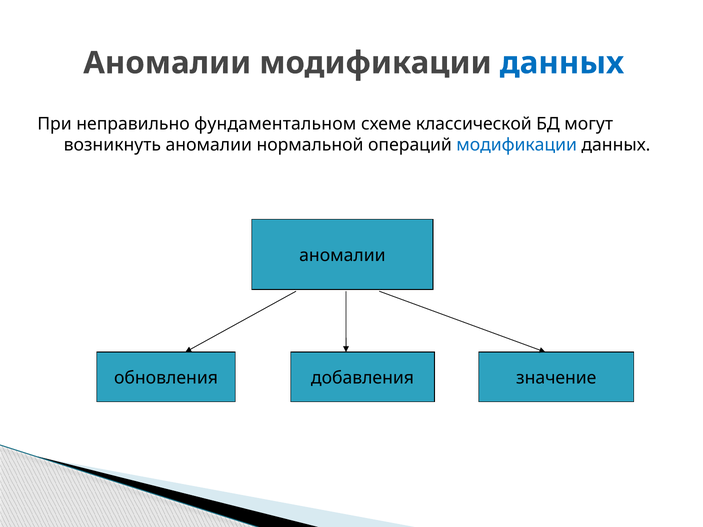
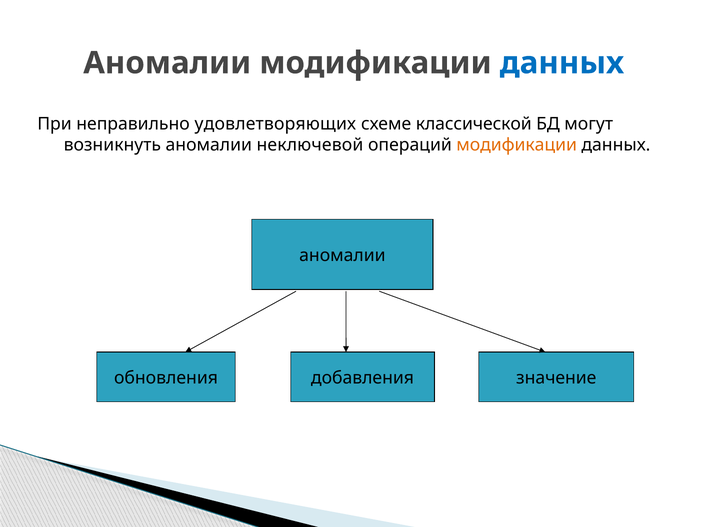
фундаментальном: фундаментальном -> удовлетворяющих
нормальной: нормальной -> неключевой
модификации at (517, 145) colour: blue -> orange
